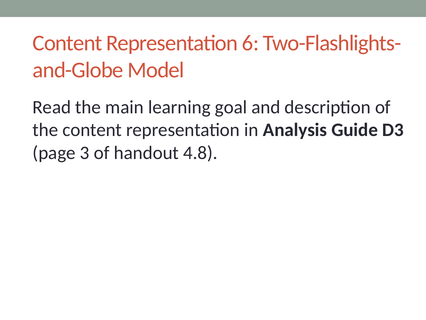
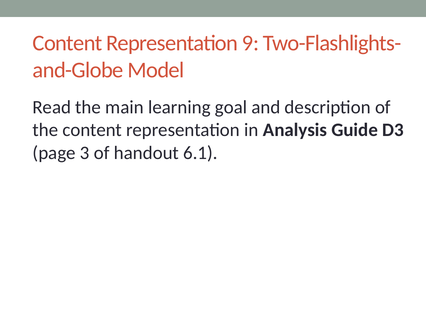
6: 6 -> 9
4.8: 4.8 -> 6.1
